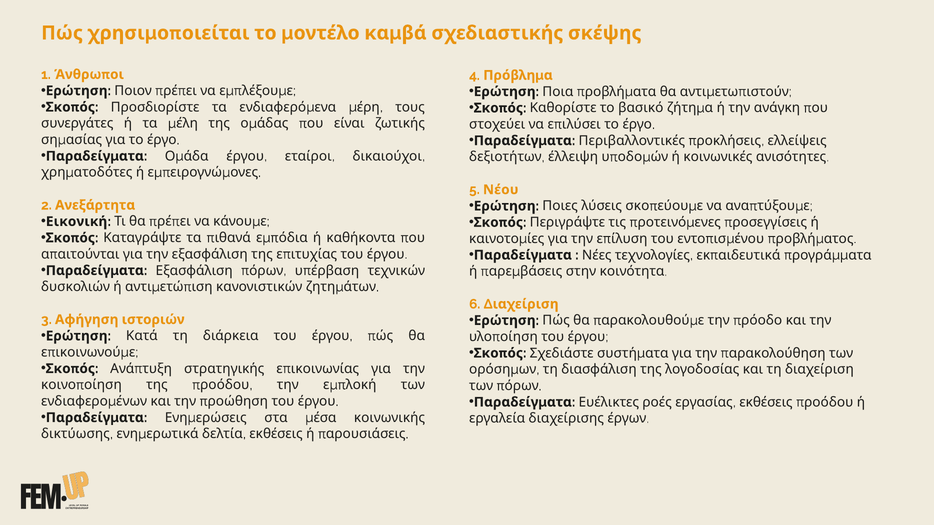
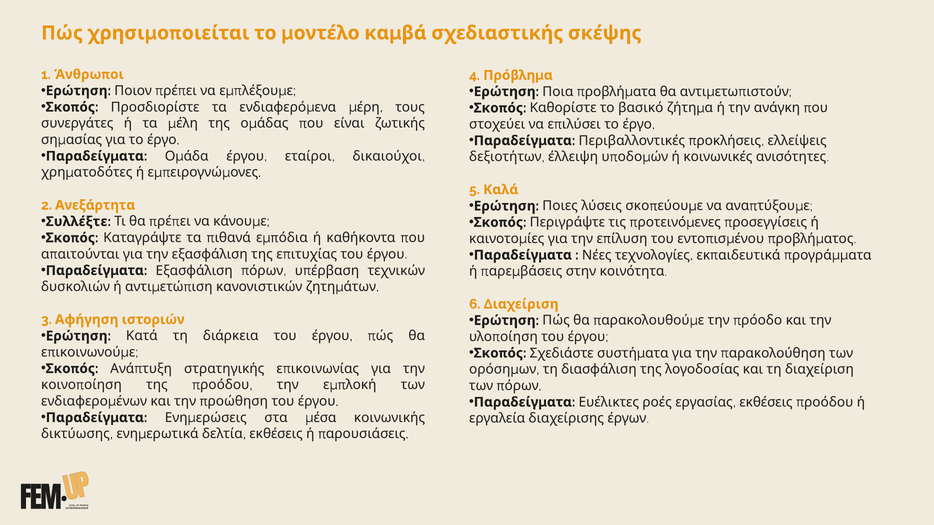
Νέου: Νέου -> Καλά
Εικονική: Εικονική -> Συλλέξτε
